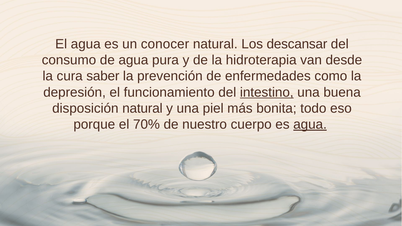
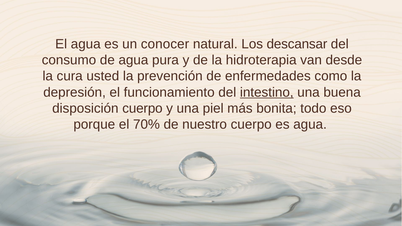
saber: saber -> usted
disposición natural: natural -> cuerpo
agua at (310, 125) underline: present -> none
